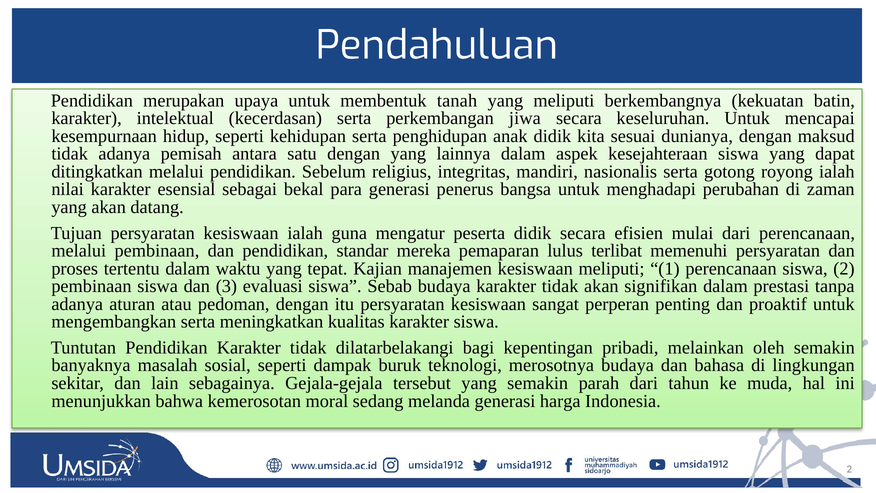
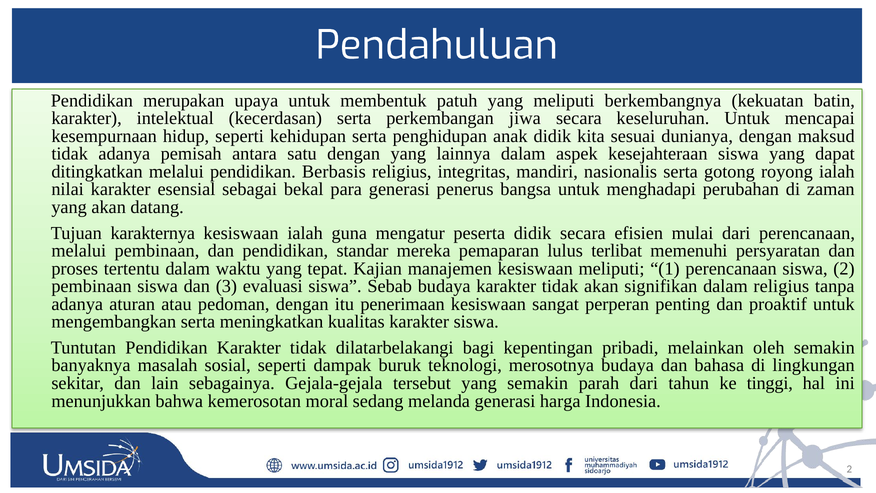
tanah: tanah -> patuh
Sebelum: Sebelum -> Berbasis
Tujuan persyaratan: persyaratan -> karakternya
dalam prestasi: prestasi -> religius
itu persyaratan: persyaratan -> penerimaan
muda: muda -> tinggi
